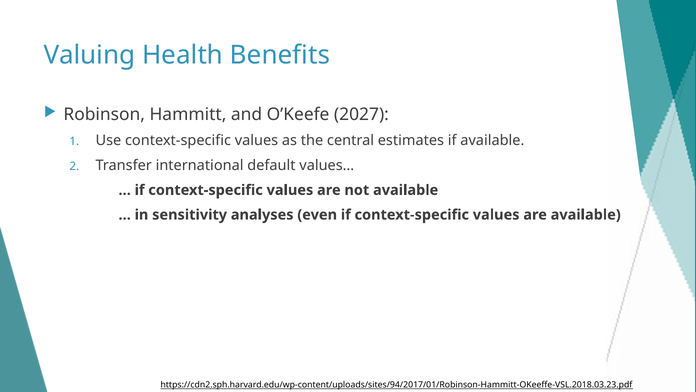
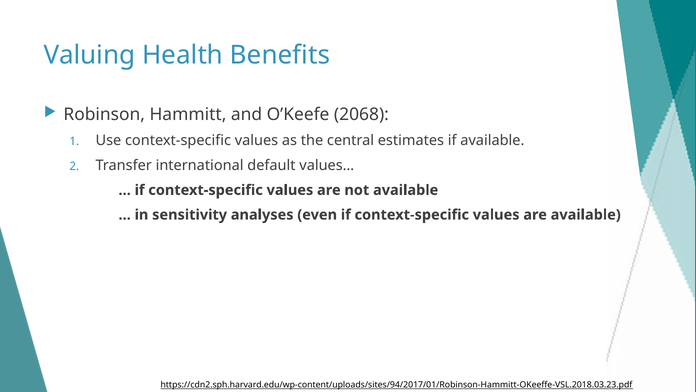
2027: 2027 -> 2068
